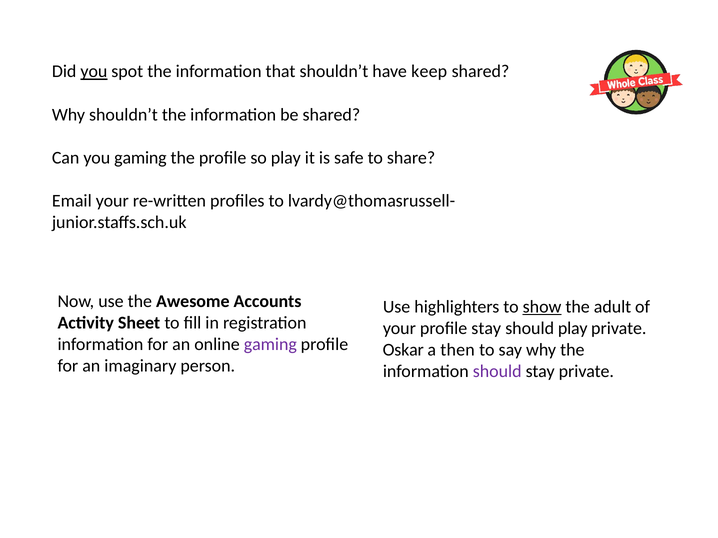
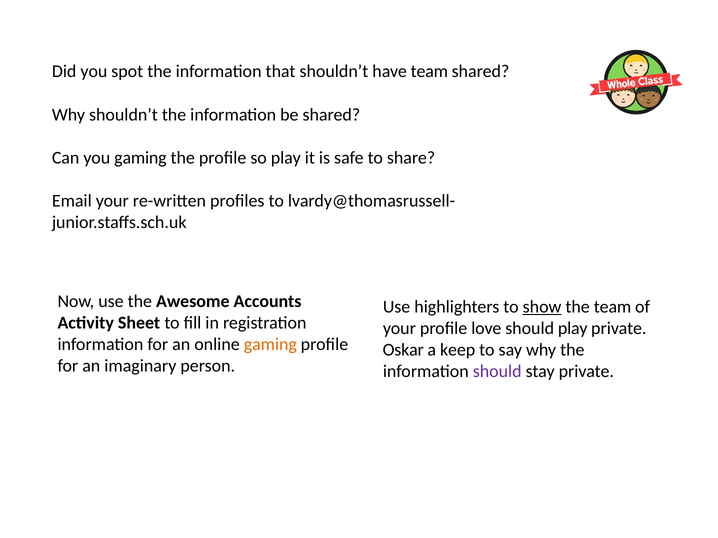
you at (94, 72) underline: present -> none
have keep: keep -> team
the adult: adult -> team
profile stay: stay -> love
gaming at (270, 345) colour: purple -> orange
then: then -> keep
